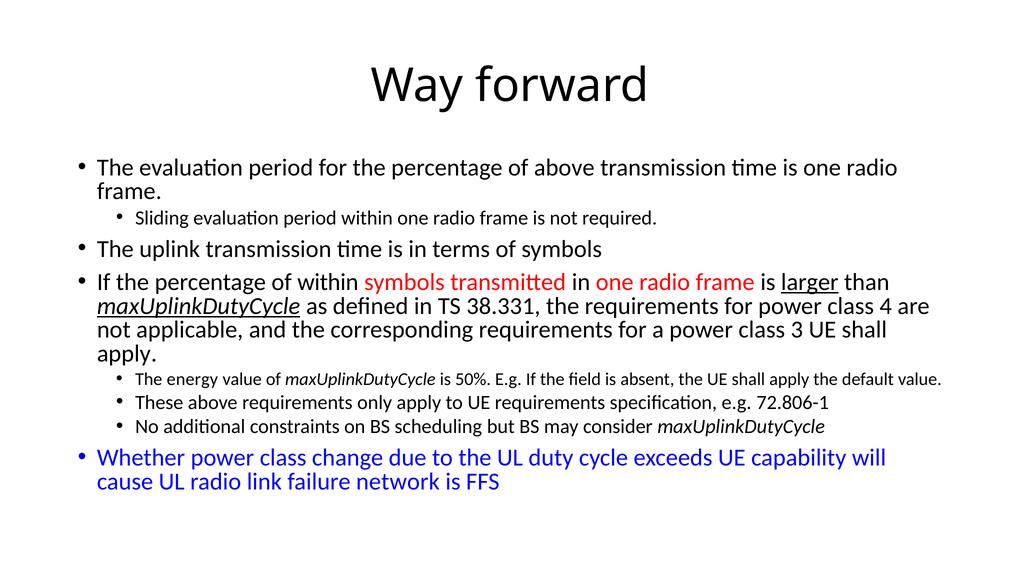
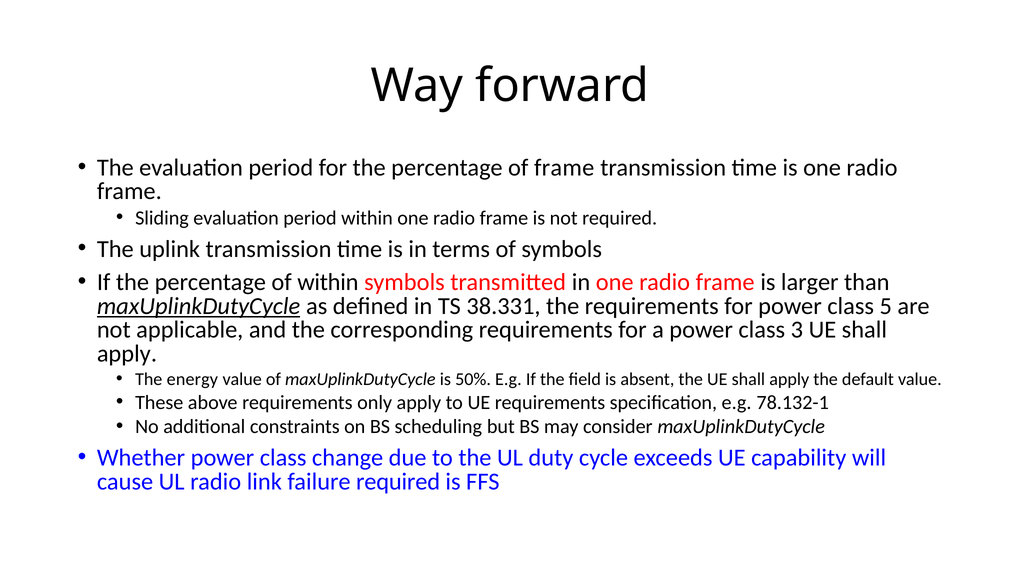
of above: above -> frame
larger underline: present -> none
4: 4 -> 5
72.806-1: 72.806-1 -> 78.132-1
failure network: network -> required
